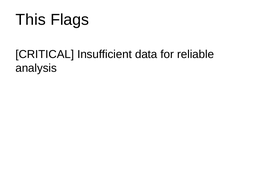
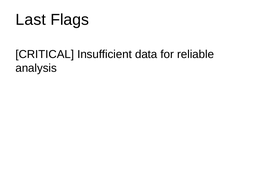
This: This -> Last
